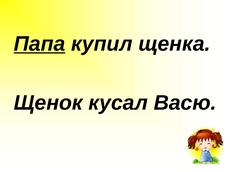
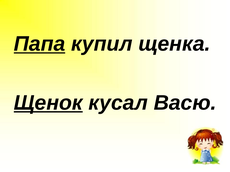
Щенок underline: none -> present
